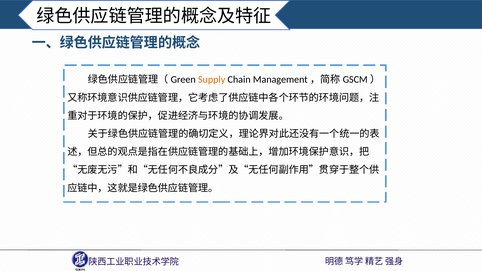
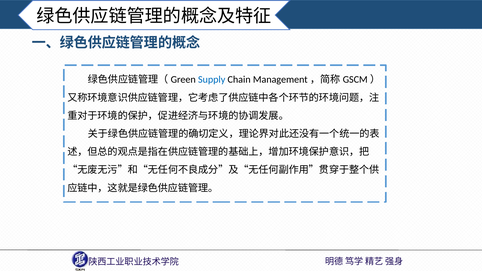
Supply colour: orange -> blue
